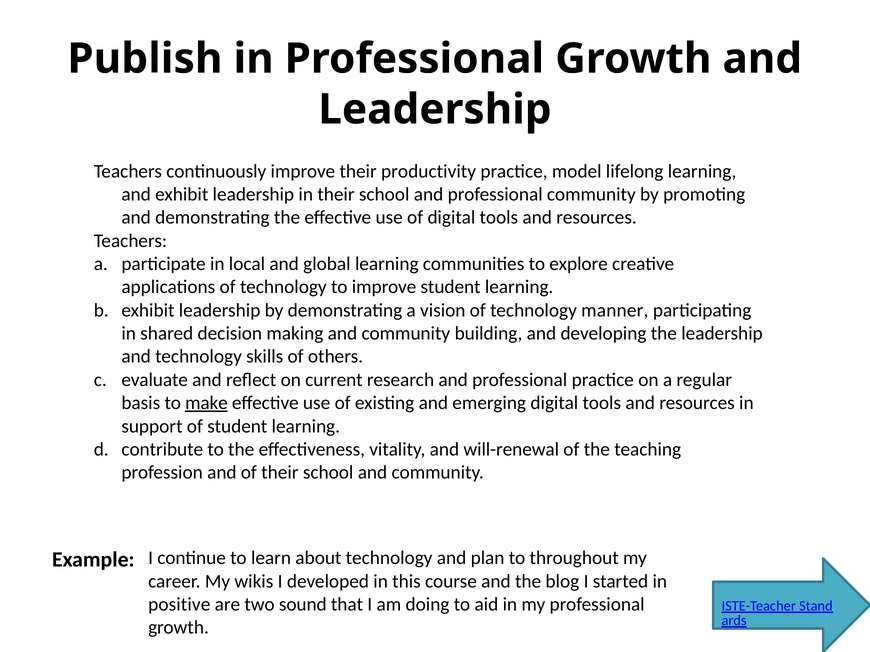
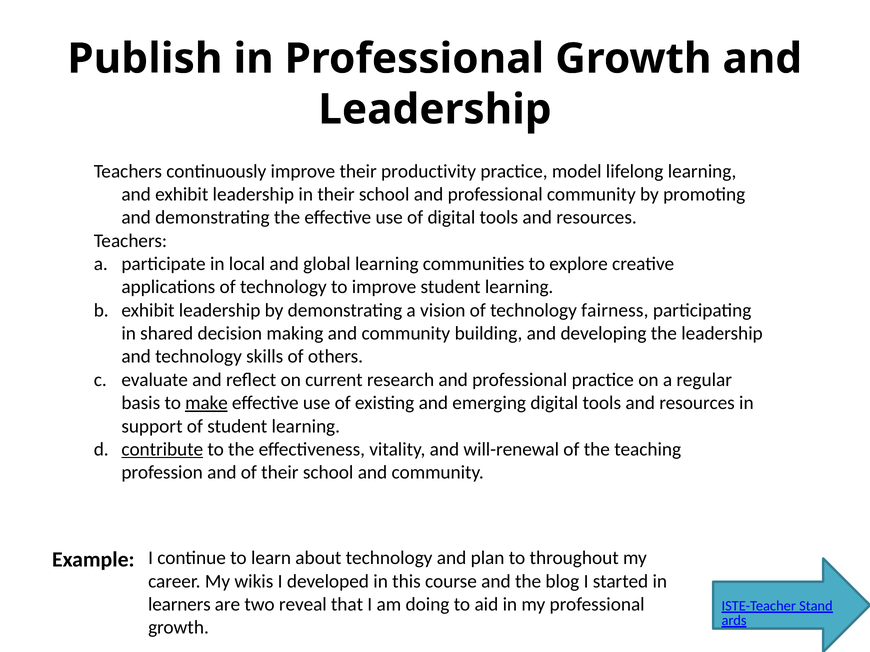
manner: manner -> fairness
contribute underline: none -> present
positive: positive -> learners
sound: sound -> reveal
